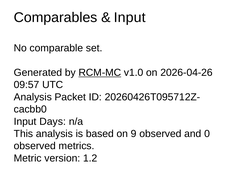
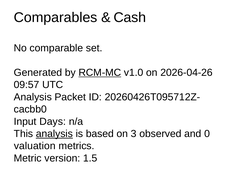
Input at (130, 17): Input -> Cash
analysis at (54, 134) underline: none -> present
9: 9 -> 3
observed at (35, 146): observed -> valuation
1.2: 1.2 -> 1.5
